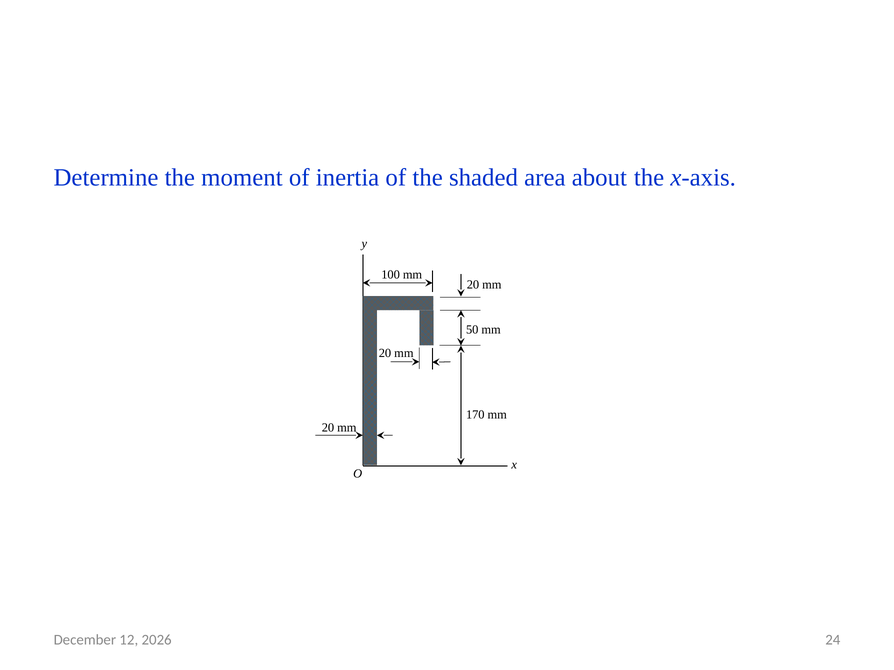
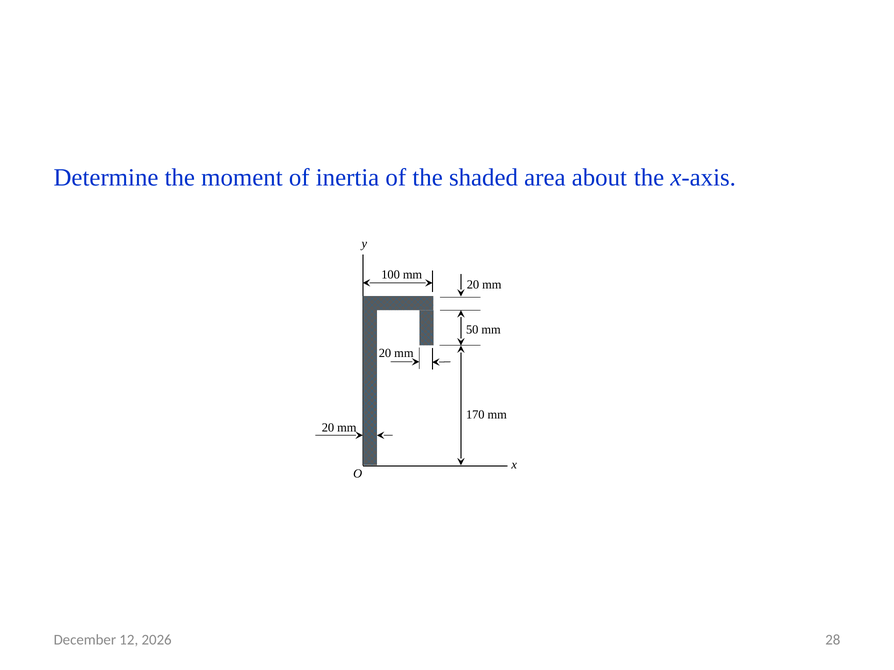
24: 24 -> 28
